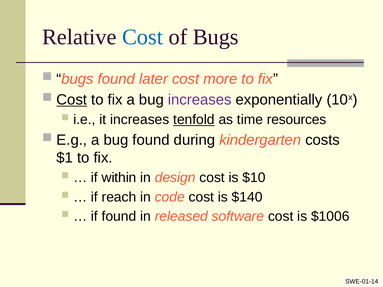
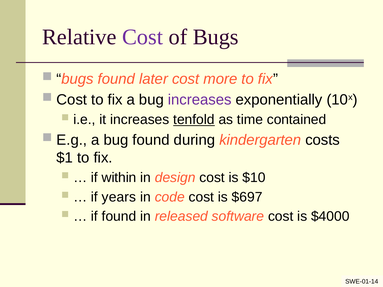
Cost at (143, 37) colour: blue -> purple
Cost at (72, 100) underline: present -> none
resources: resources -> contained
reach: reach -> years
$140: $140 -> $697
$1006: $1006 -> $4000
